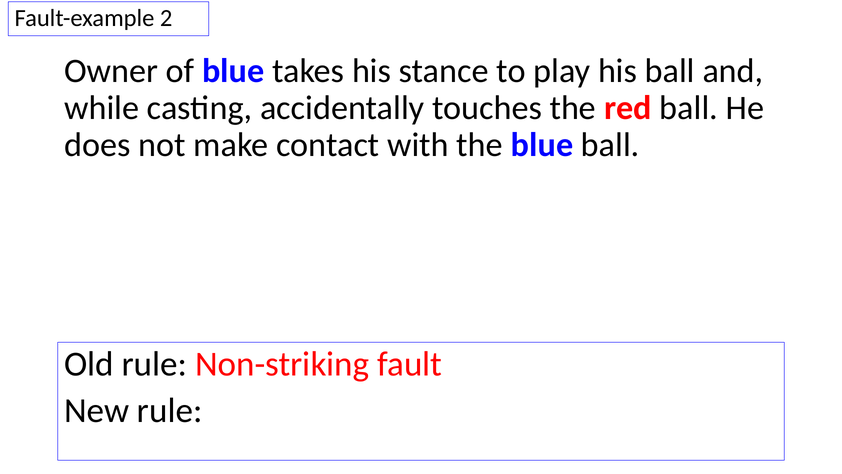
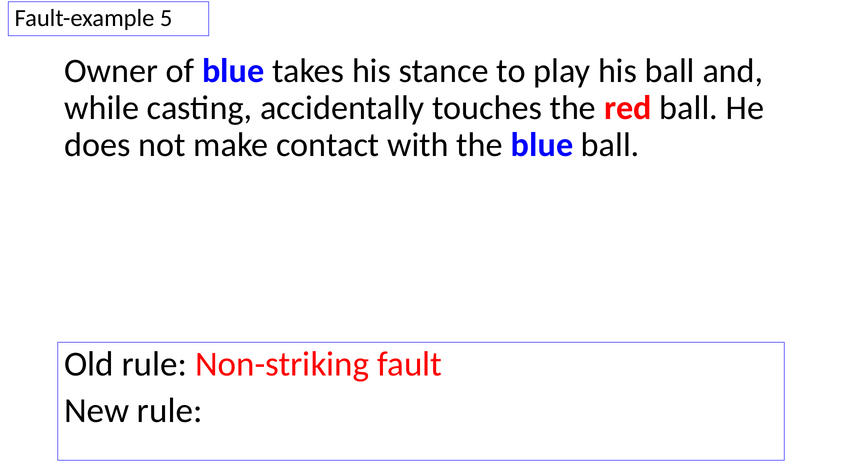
2: 2 -> 5
